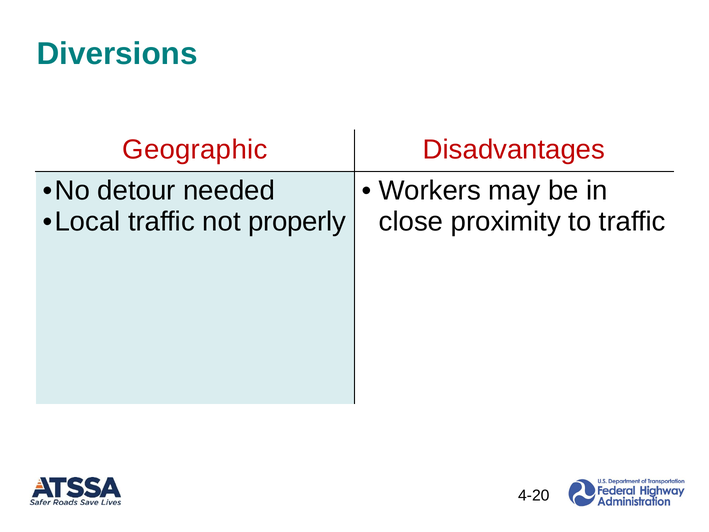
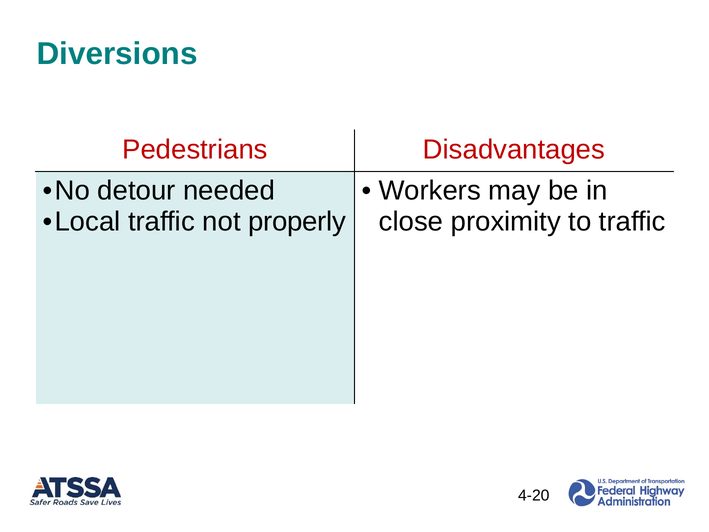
Geographic: Geographic -> Pedestrians
